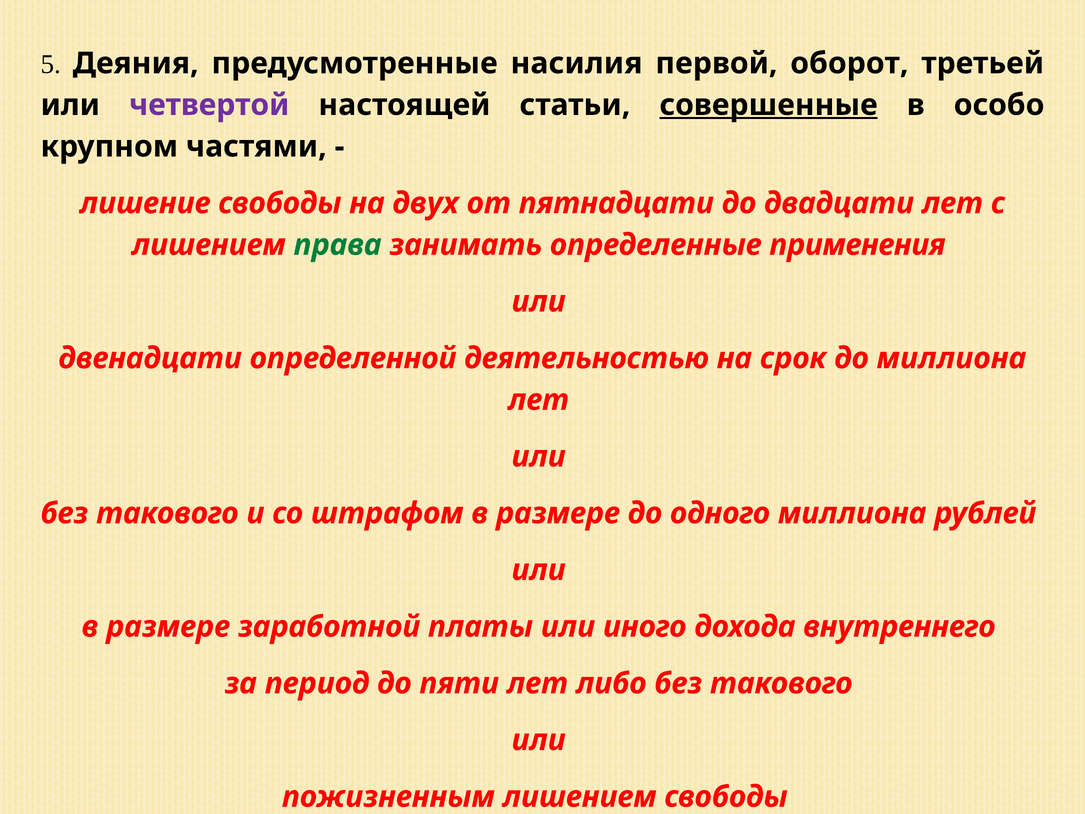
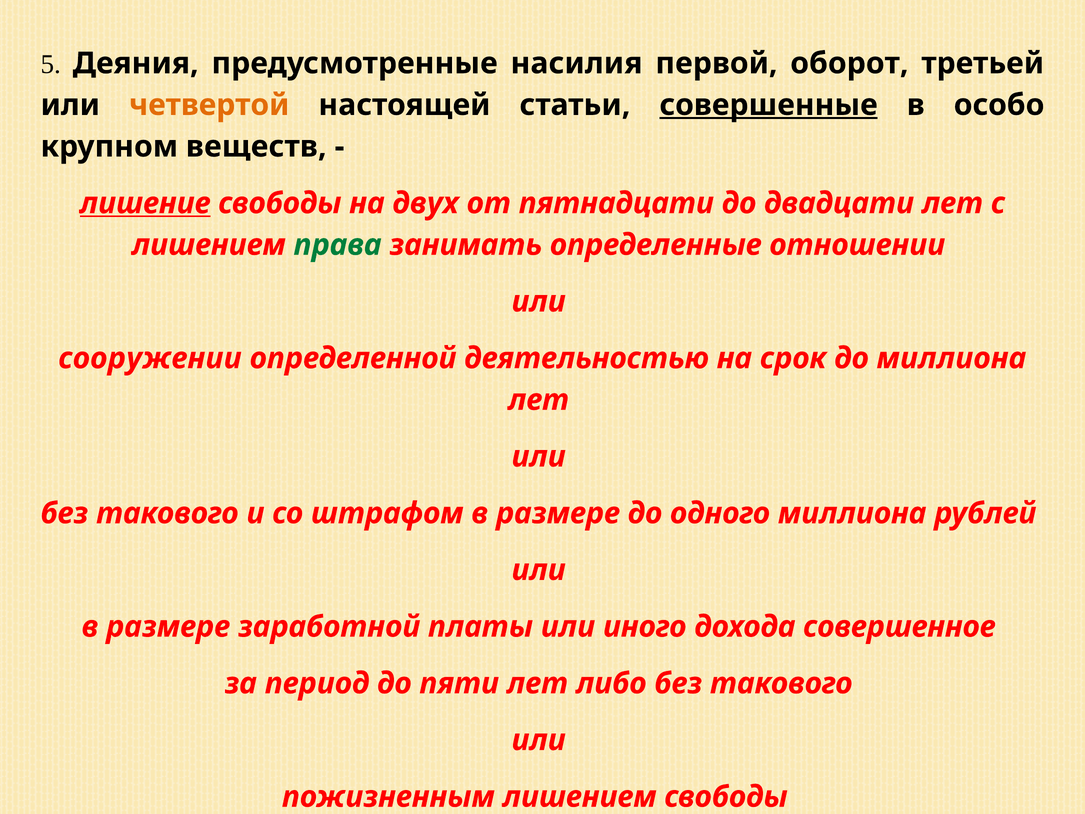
четвертой colour: purple -> orange
частями: частями -> веществ
лишение underline: none -> present
применения: применения -> отношении
двенадцати: двенадцати -> сооружении
внутреннего: внутреннего -> совершенное
